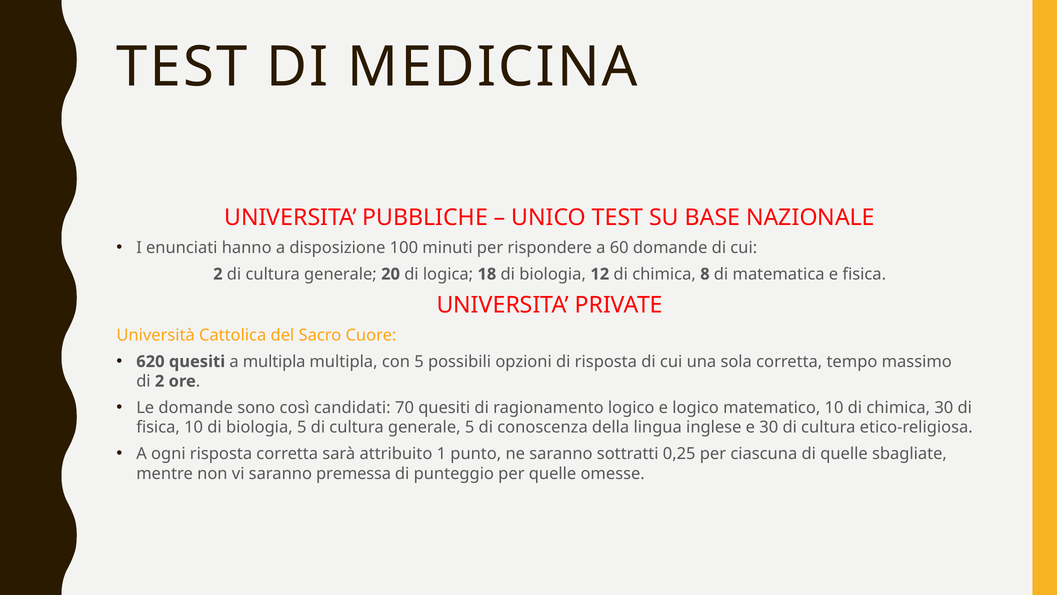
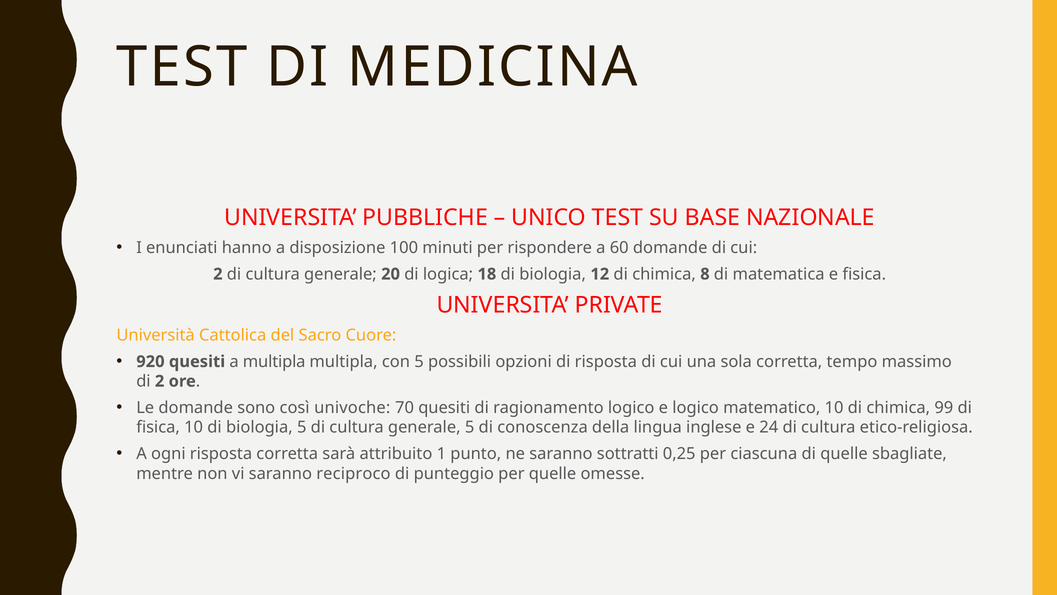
620: 620 -> 920
candidati: candidati -> univoche
chimica 30: 30 -> 99
e 30: 30 -> 24
premessa: premessa -> reciproco
